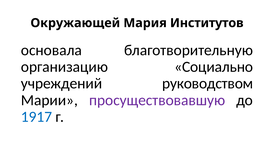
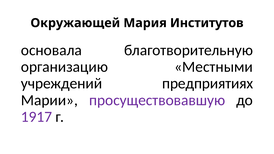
Социально: Социально -> Местными
руководством: руководством -> предприятиях
1917 colour: blue -> purple
